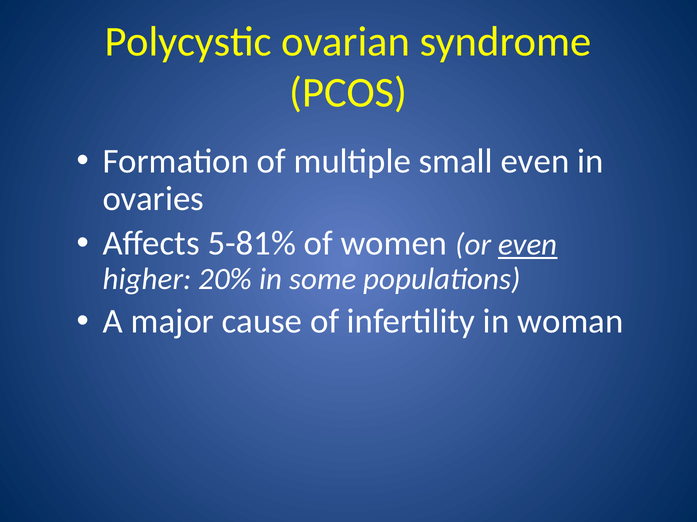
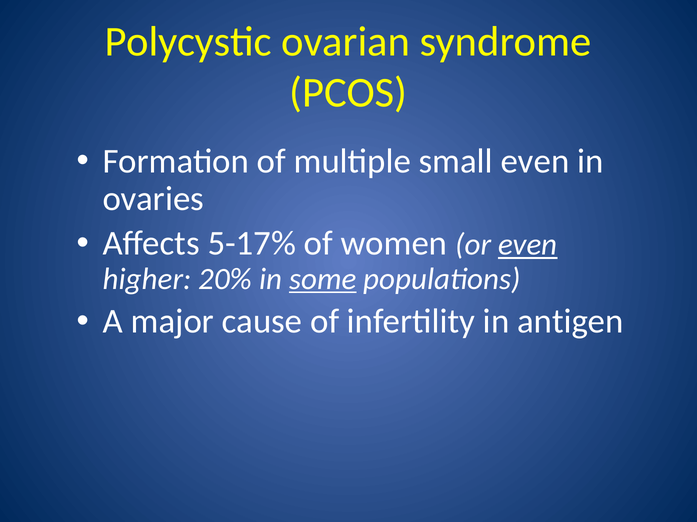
5-81%: 5-81% -> 5-17%
some underline: none -> present
woman: woman -> antigen
